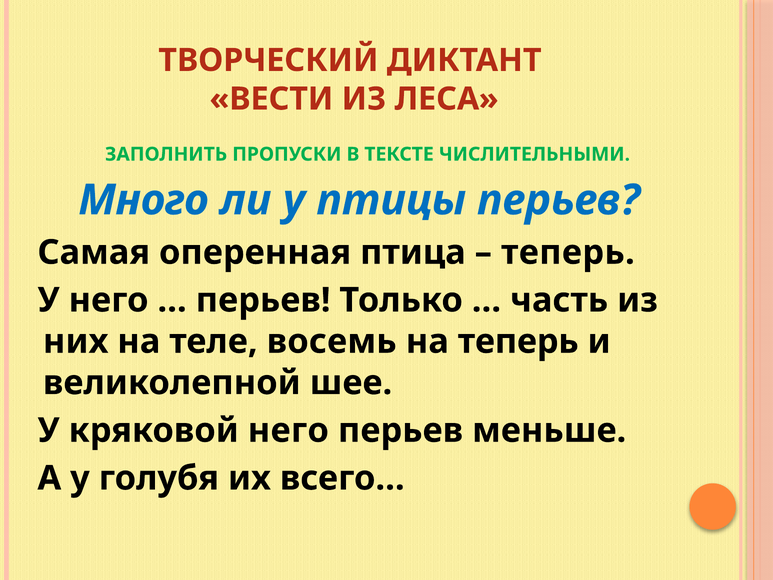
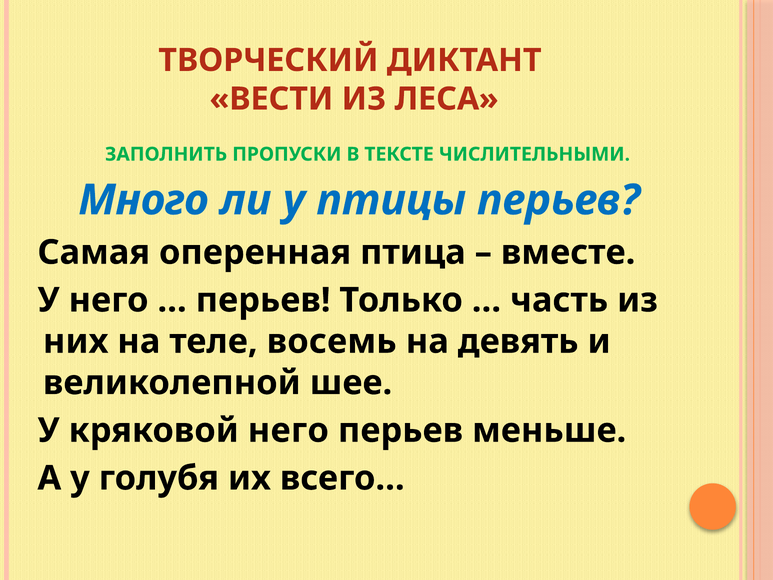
теперь at (568, 252): теперь -> вместе
на теперь: теперь -> девять
